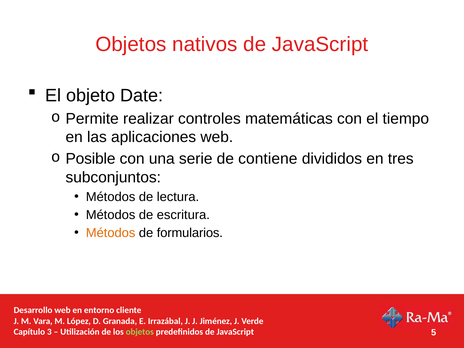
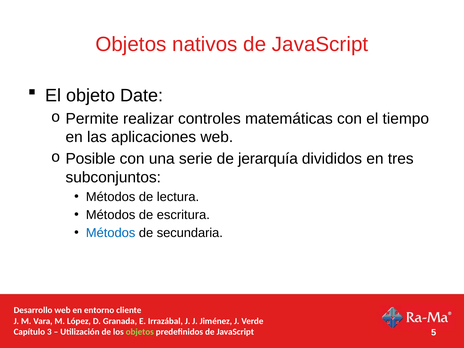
contiene: contiene -> jerarquía
Métodos at (111, 233) colour: orange -> blue
formularios: formularios -> secundaria
